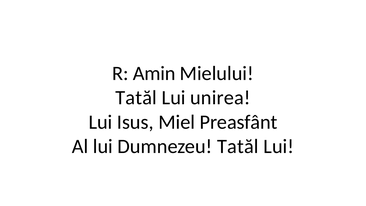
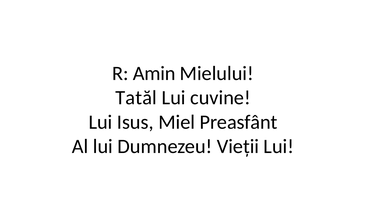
unirea: unirea -> cuvine
Dumnezeu Tatăl: Tatăl -> Vieții
